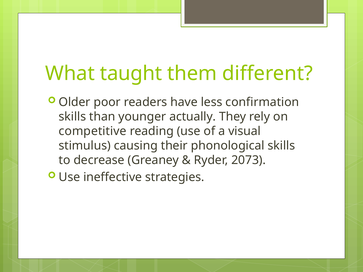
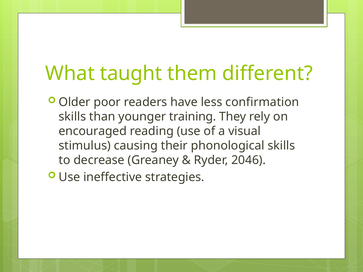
actually: actually -> training
competitive: competitive -> encouraged
2073: 2073 -> 2046
